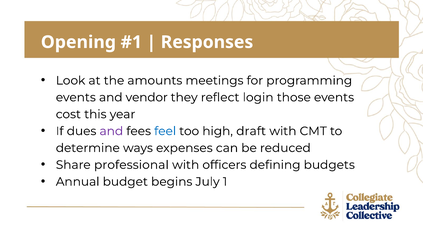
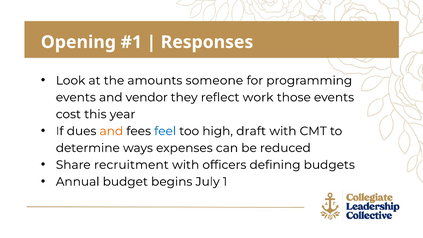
meetings: meetings -> someone
login: login -> work
and at (111, 131) colour: purple -> orange
professional: professional -> recruitment
